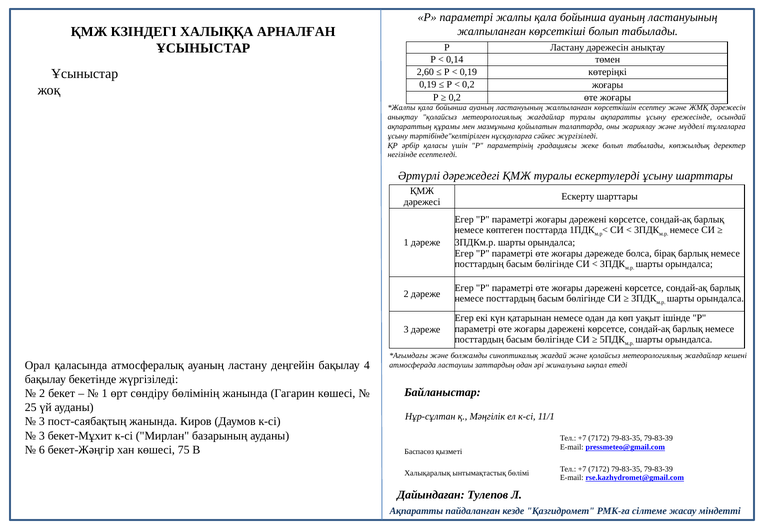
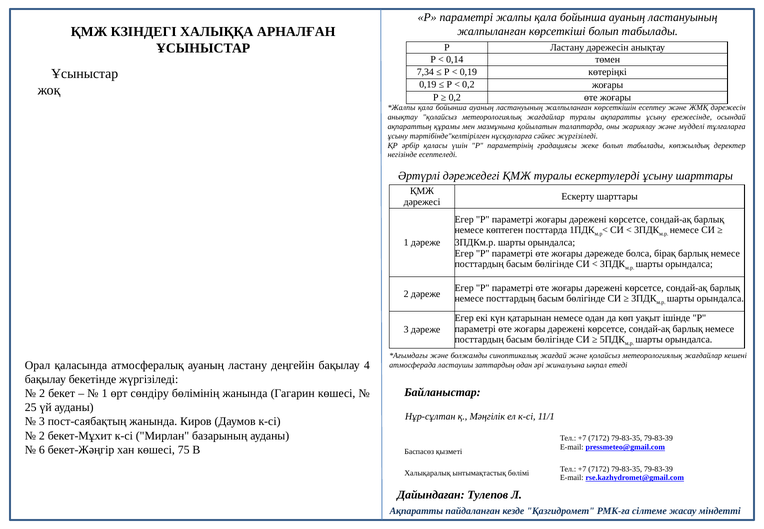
2,60: 2,60 -> 7,34
3 at (42, 436): 3 -> 2
